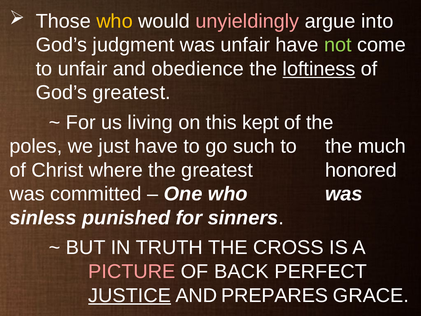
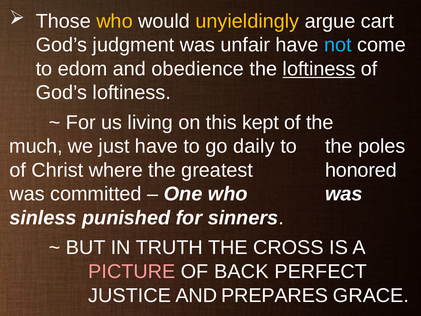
unyieldingly colour: pink -> yellow
into: into -> cart
not colour: light green -> light blue
to unfair: unfair -> edom
God’s greatest: greatest -> loftiness
poles: poles -> much
such: such -> daily
much: much -> poles
JUSTICE underline: present -> none
